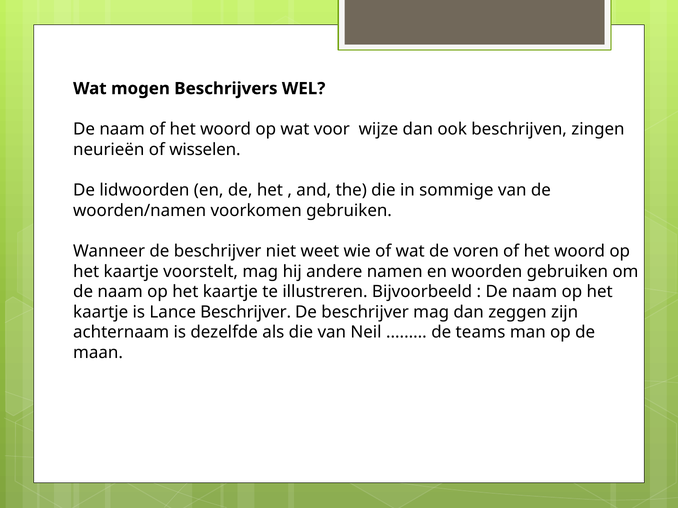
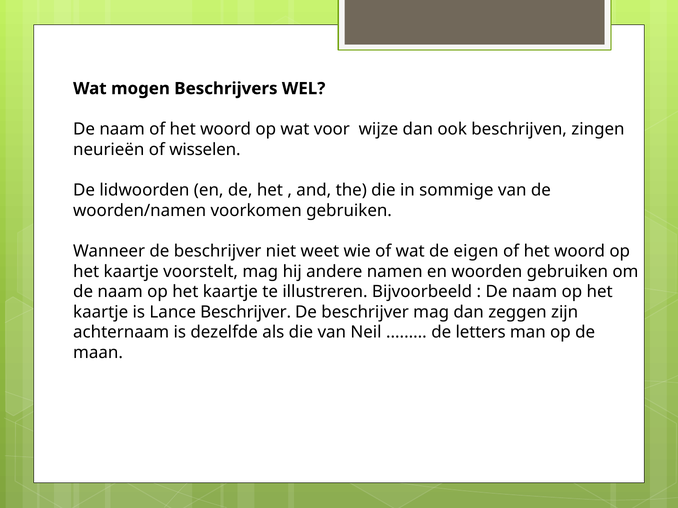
voren: voren -> eigen
teams: teams -> letters
